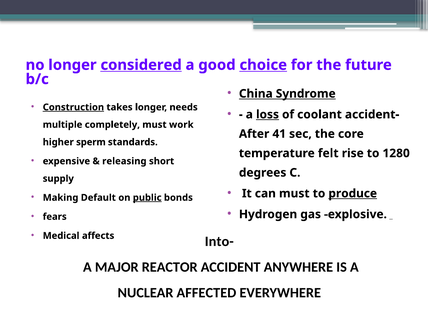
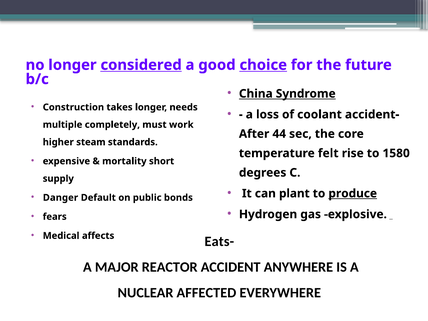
Construction underline: present -> none
loss underline: present -> none
41: 41 -> 44
sperm: sperm -> steam
1280: 1280 -> 1580
releasing: releasing -> mortality
can must: must -> plant
Making: Making -> Danger
public underline: present -> none
Into-: Into- -> Eats-
